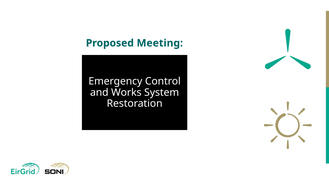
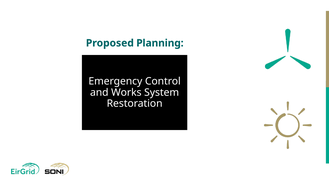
Meeting: Meeting -> Planning
